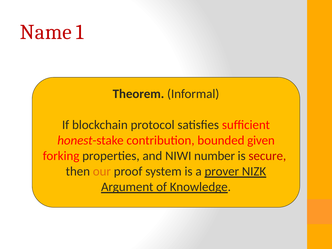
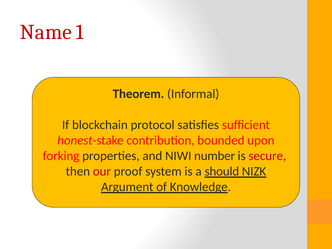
given: given -> upon
our colour: orange -> red
prover: prover -> should
